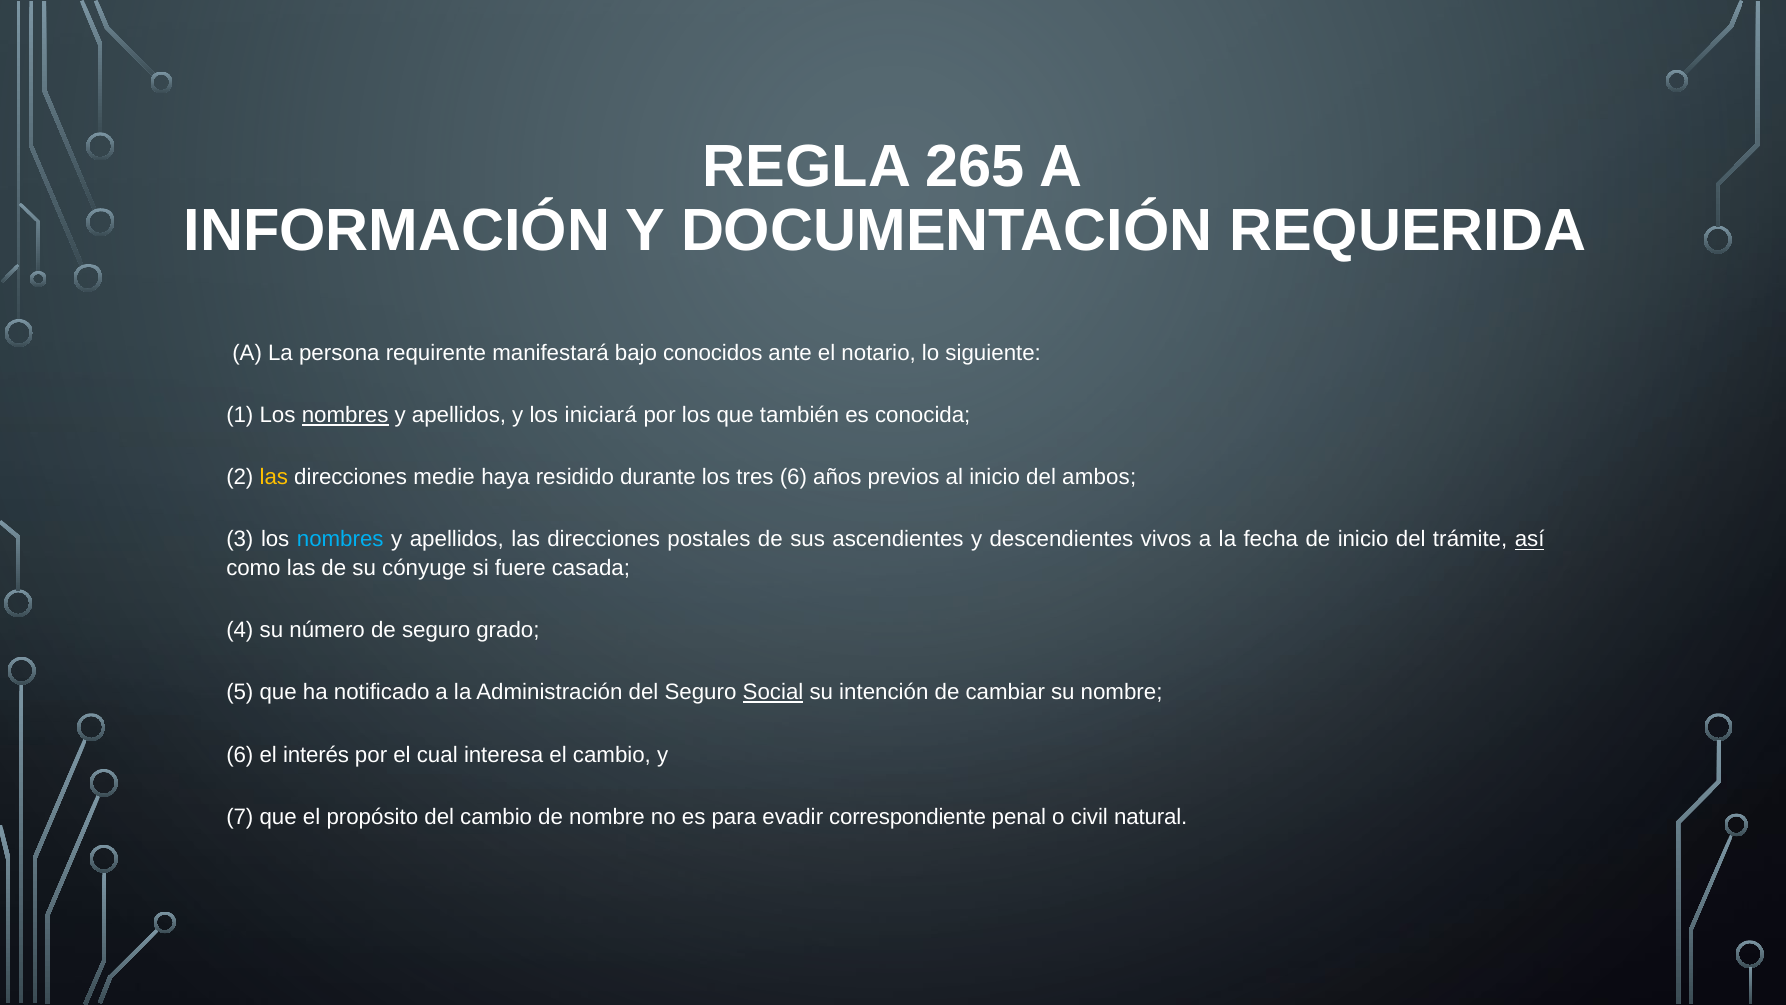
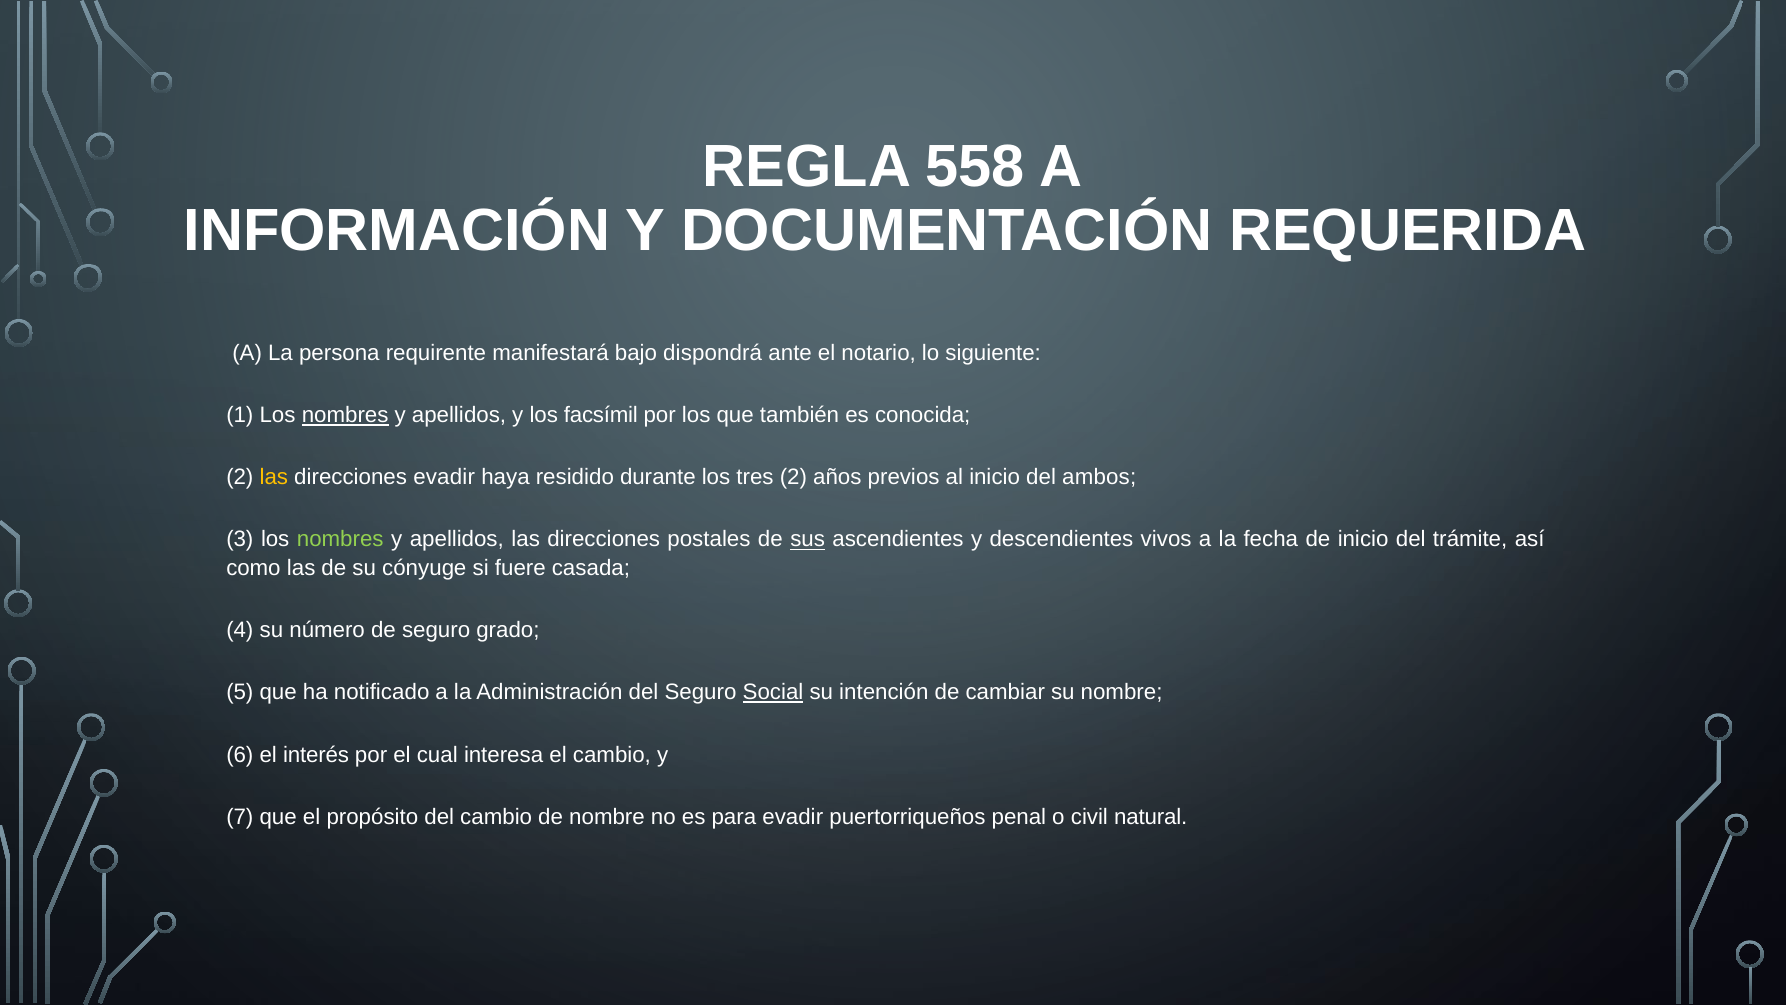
265: 265 -> 558
conocidos: conocidos -> dispondrá
iniciará: iniciará -> facsímil
direcciones medie: medie -> evadir
tres 6: 6 -> 2
nombres at (340, 539) colour: light blue -> light green
sus underline: none -> present
así underline: present -> none
correspondiente: correspondiente -> puertorriqueños
